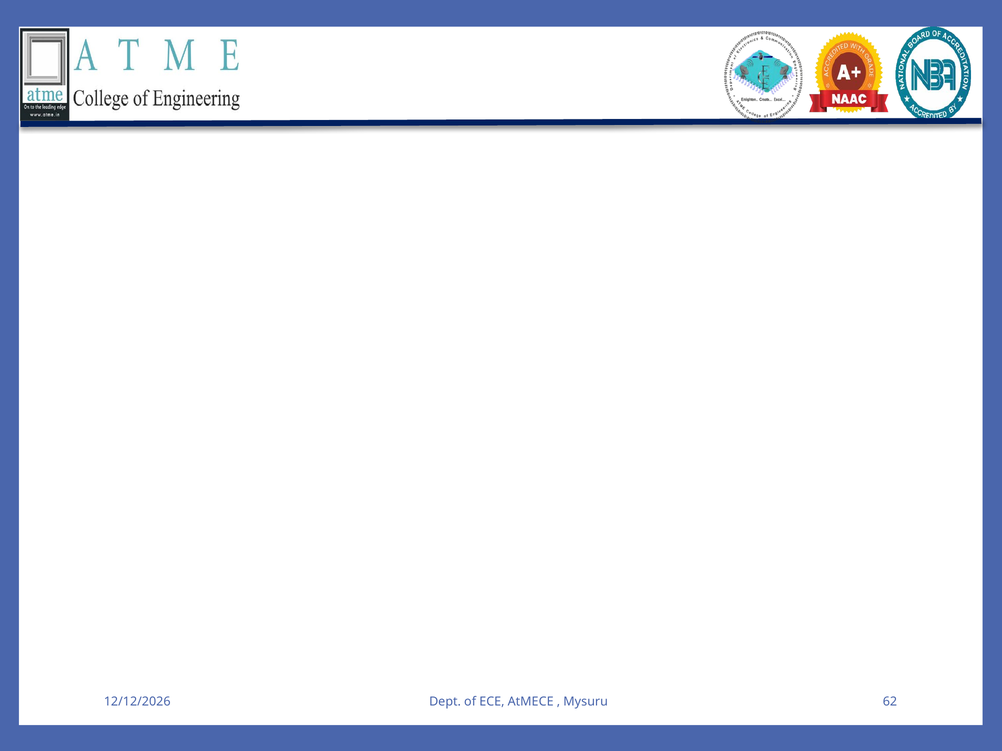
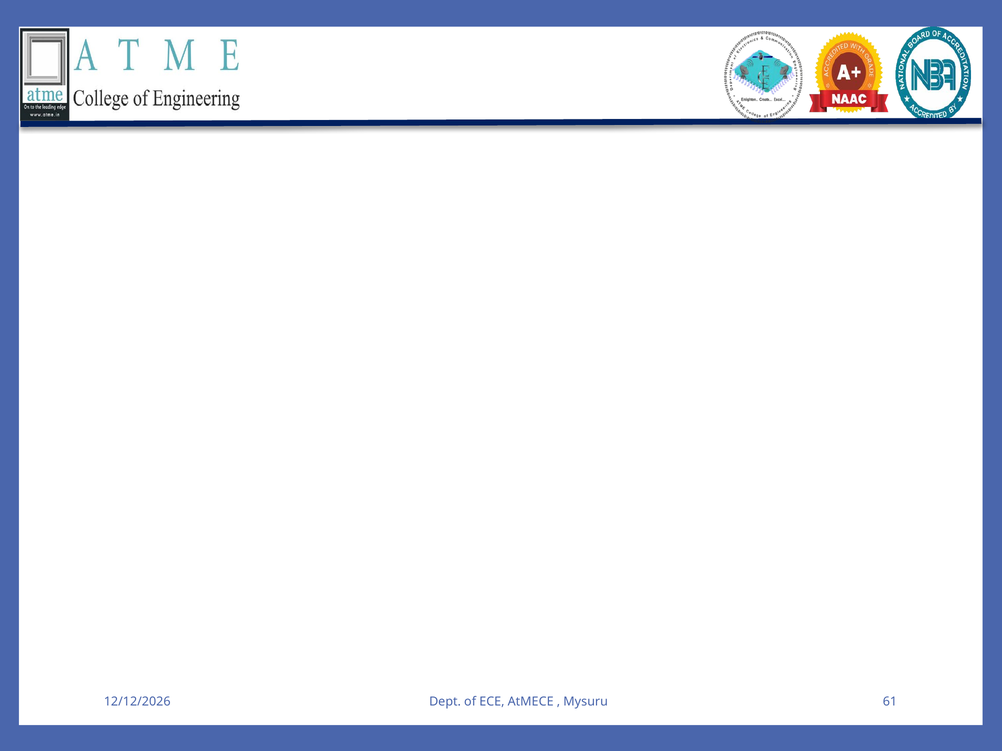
62: 62 -> 61
